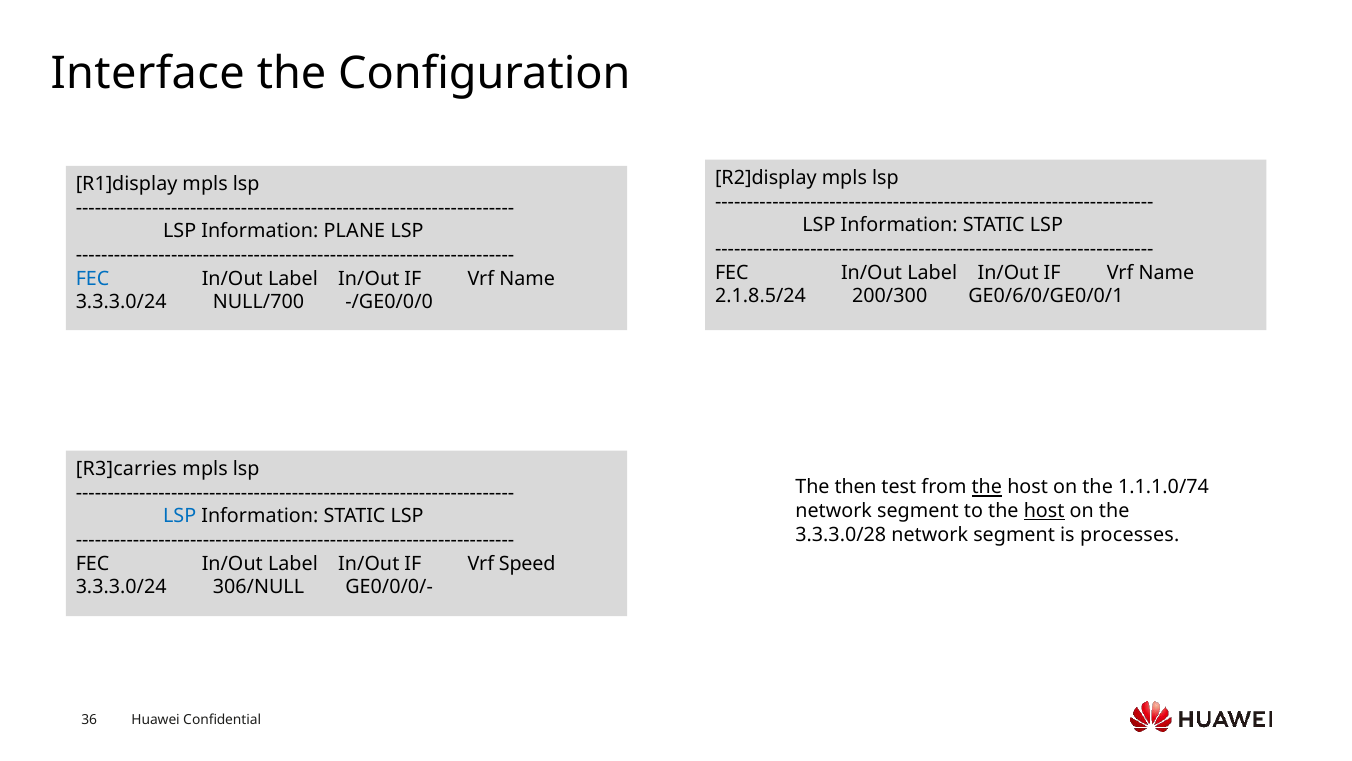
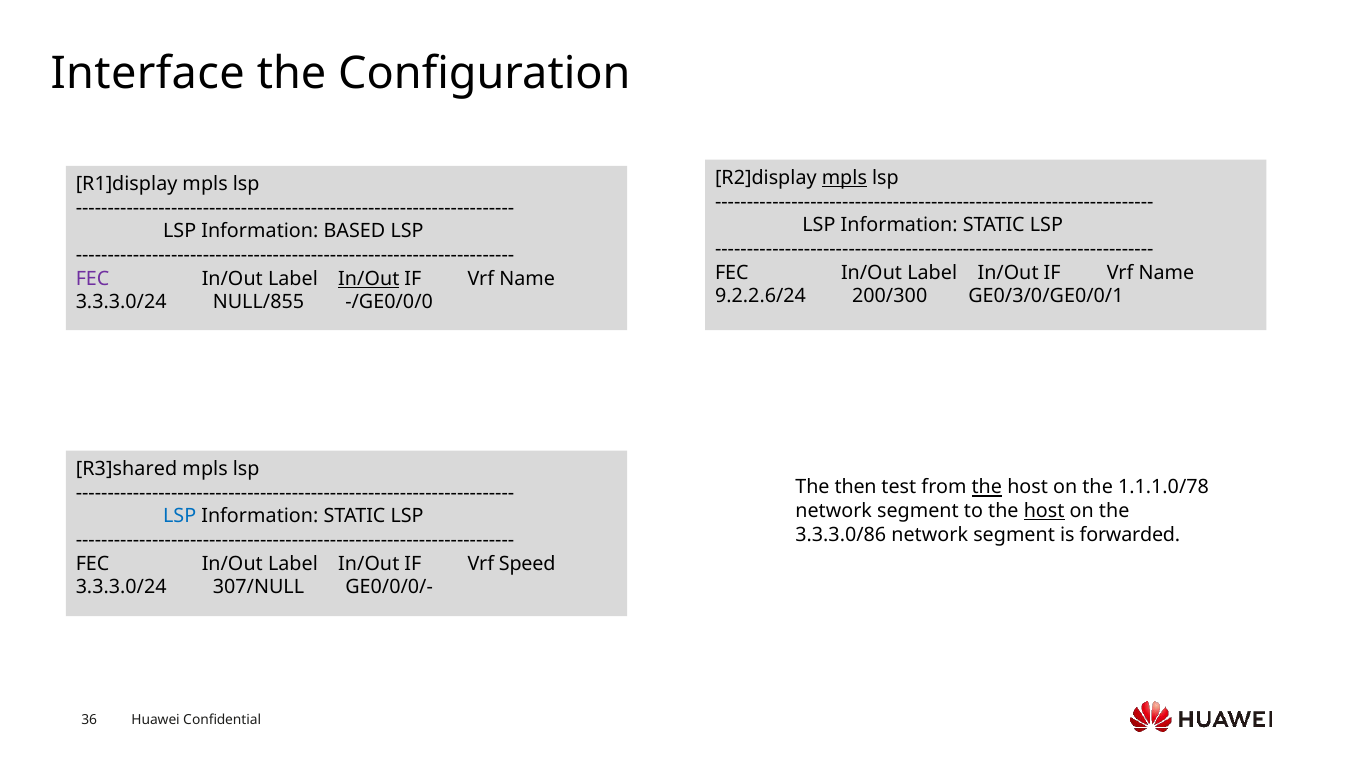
mpls at (844, 178) underline: none -> present
PLANE: PLANE -> BASED
FEC at (93, 279) colour: blue -> purple
In/Out at (369, 279) underline: none -> present
2.1.8.5/24: 2.1.8.5/24 -> 9.2.2.6/24
GE0/6/0/GE0/0/1: GE0/6/0/GE0/0/1 -> GE0/3/0/GE0/0/1
NULL/700: NULL/700 -> NULL/855
R3]carries: R3]carries -> R3]shared
1.1.1.0/74: 1.1.1.0/74 -> 1.1.1.0/78
3.3.3.0/28: 3.3.3.0/28 -> 3.3.3.0/86
processes: processes -> forwarded
306/NULL: 306/NULL -> 307/NULL
